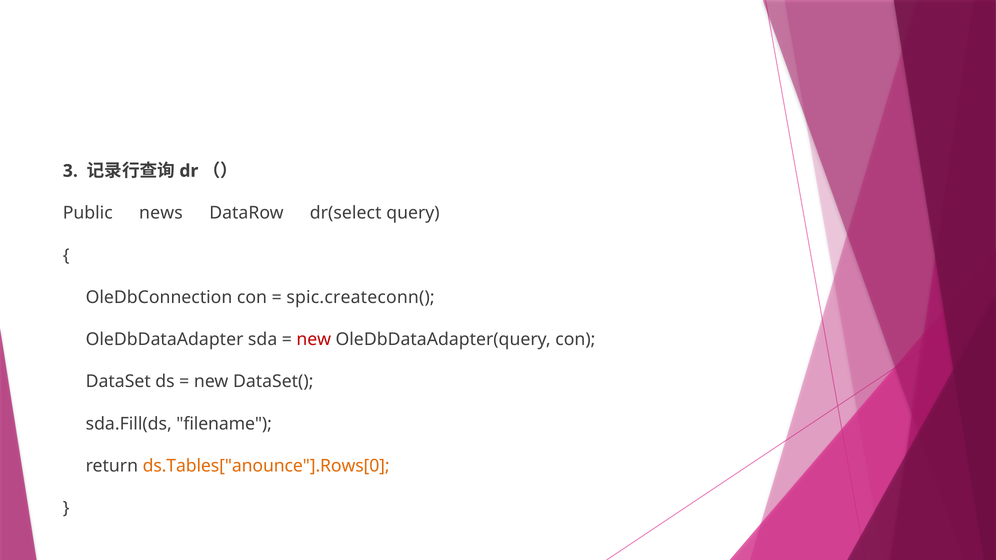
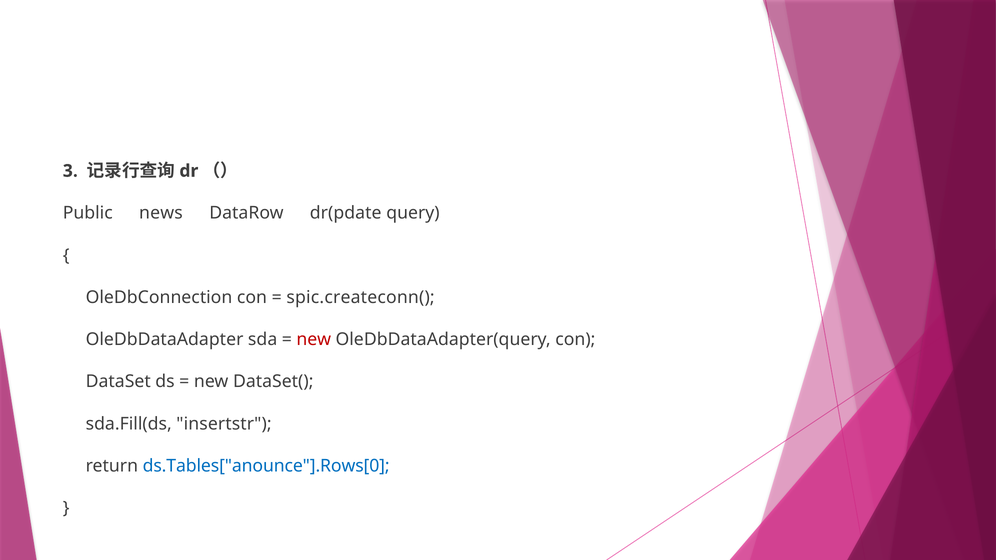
dr(select: dr(select -> dr(pdate
filename: filename -> insertstr
ds.Tables["anounce"].Rows[0 colour: orange -> blue
